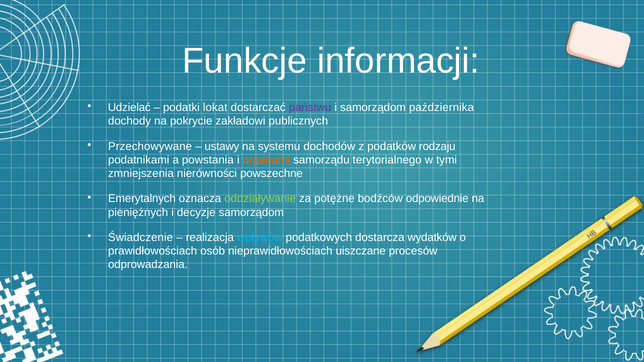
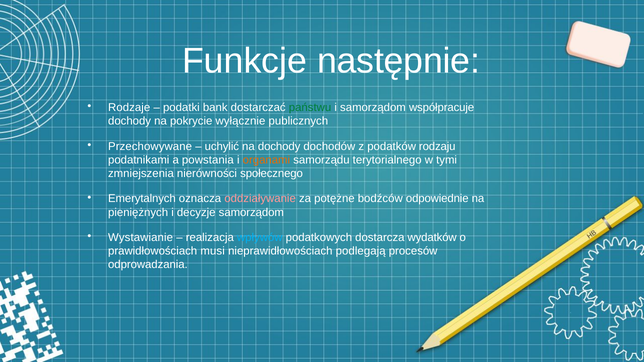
informacji: informacji -> następnie
Udzielać: Udzielać -> Rodzaje
lokat: lokat -> bank
państwu colour: purple -> green
października: października -> współpracuje
zakładowi: zakładowi -> wyłącznie
ustawy: ustawy -> uchylić
na systemu: systemu -> dochody
powszechne: powszechne -> społecznego
oddziaływanie colour: light green -> pink
Świadczenie: Świadczenie -> Wystawianie
osób: osób -> musi
uiszczane: uiszczane -> podlegają
